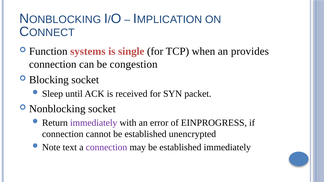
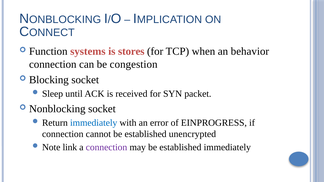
single: single -> stores
provides: provides -> behavior
immediately at (94, 123) colour: purple -> blue
text: text -> link
